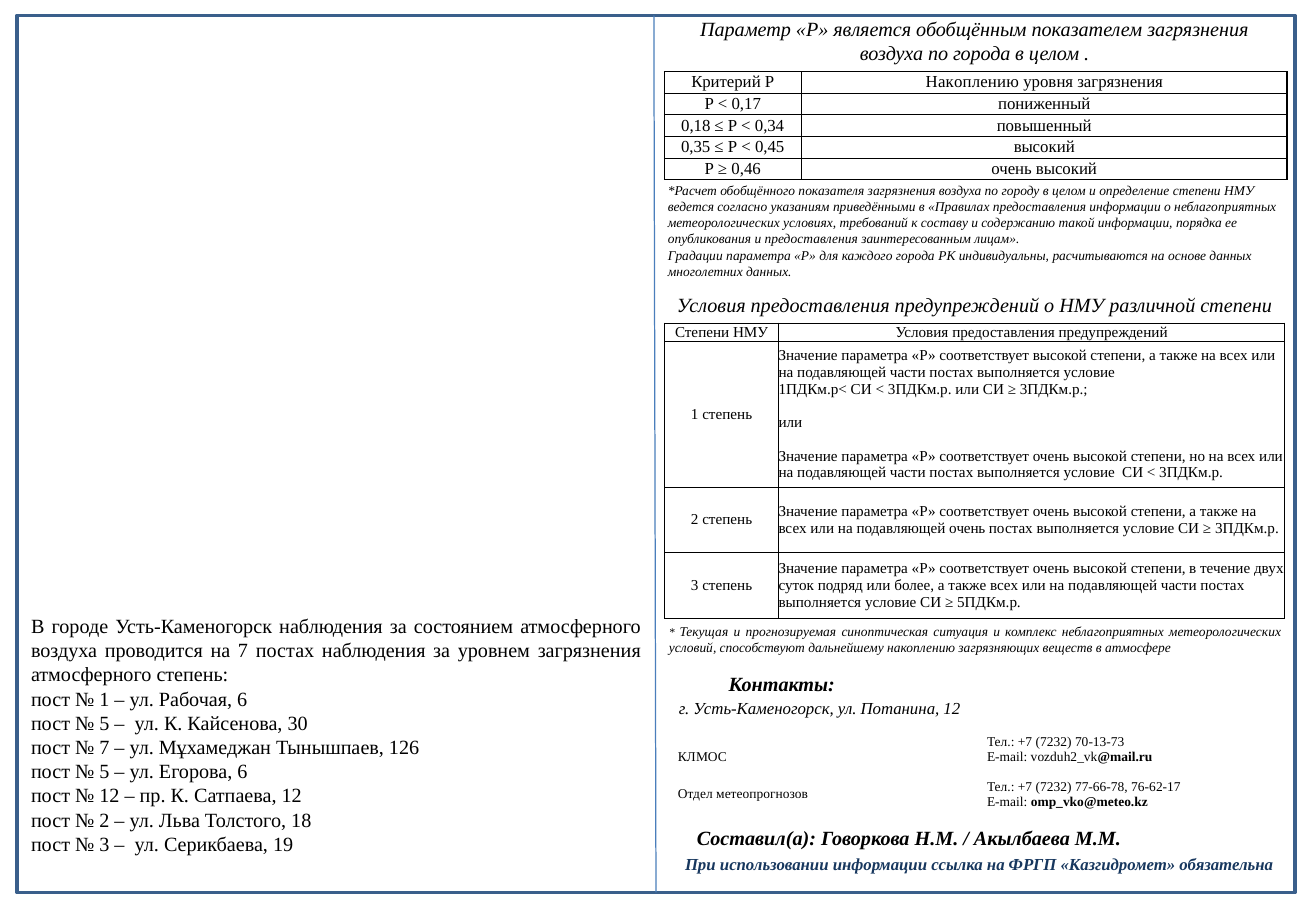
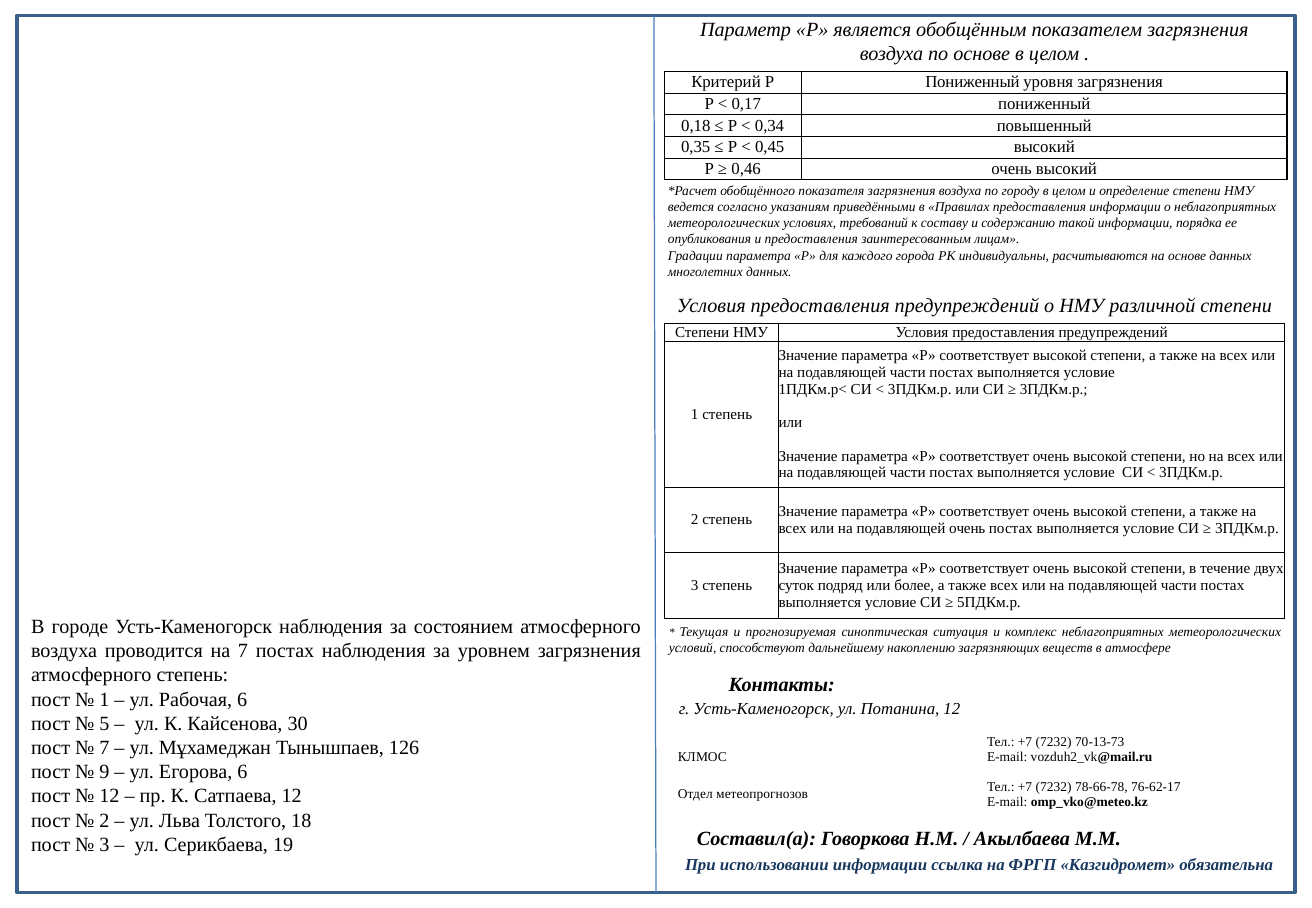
по города: города -> основе
Р Накоплению: Накоплению -> Пониженный
5 at (104, 772): 5 -> 9
77-66-78: 77-66-78 -> 78-66-78
